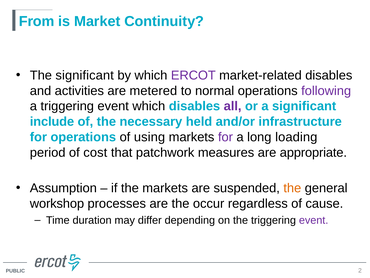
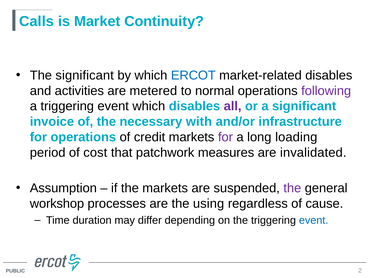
From: From -> Calls
ERCOT colour: purple -> blue
include: include -> invoice
held: held -> with
using: using -> credit
appropriate: appropriate -> invalidated
the at (292, 188) colour: orange -> purple
occur: occur -> using
event at (314, 220) colour: purple -> blue
